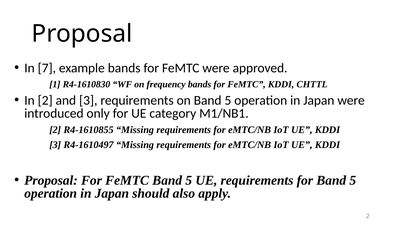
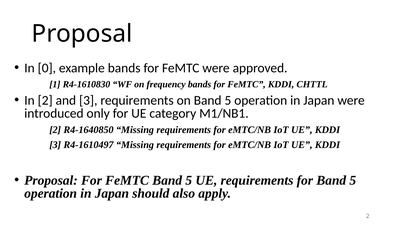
7: 7 -> 0
R4-1610855: R4-1610855 -> R4-1640850
